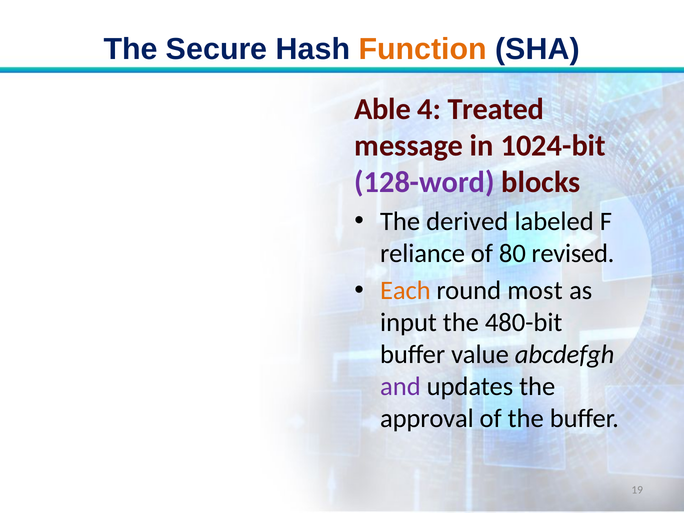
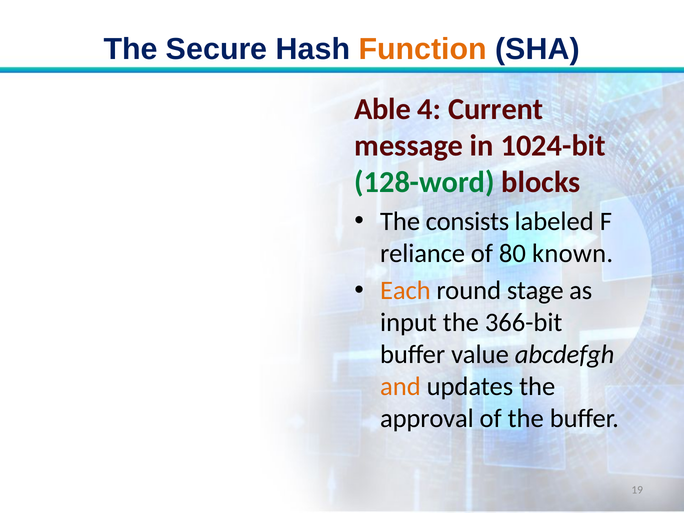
Treated: Treated -> Current
128-word colour: purple -> green
derived: derived -> consists
revised: revised -> known
most: most -> stage
480-bit: 480-bit -> 366-bit
and colour: purple -> orange
